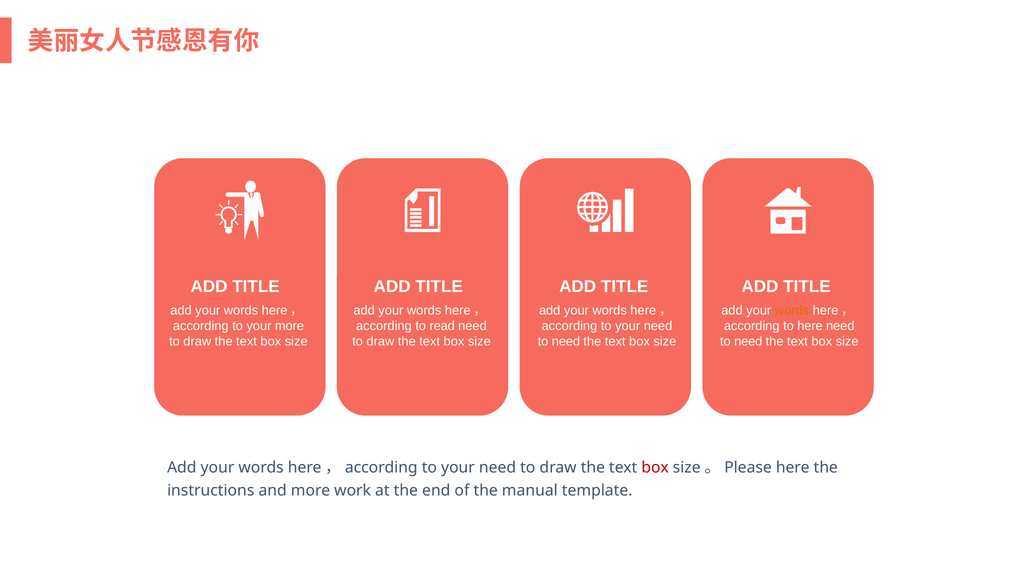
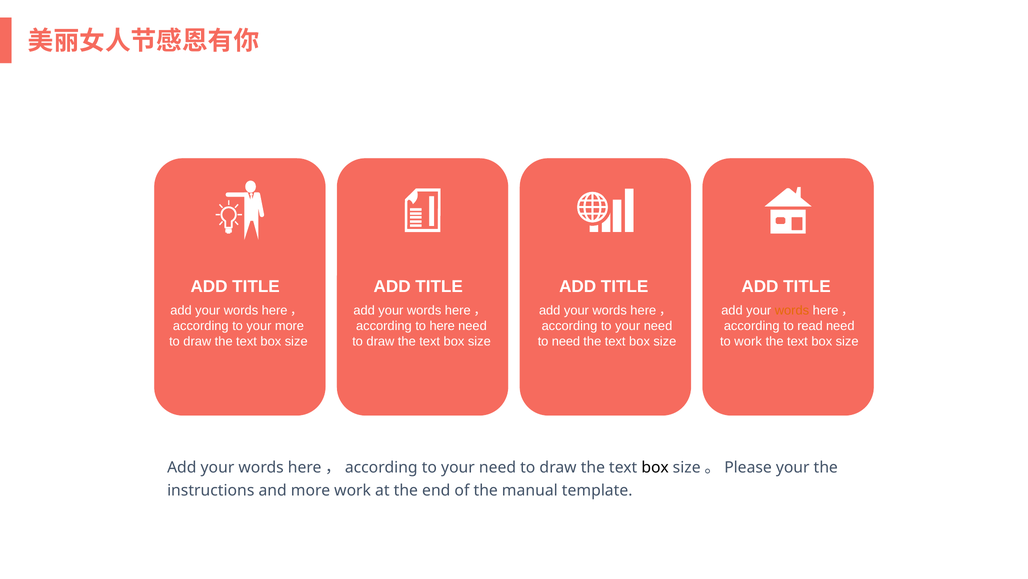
to read: read -> here
to here: here -> read
need at (748, 341): need -> work
box at (655, 467) colour: red -> black
here at (793, 467): here -> your
